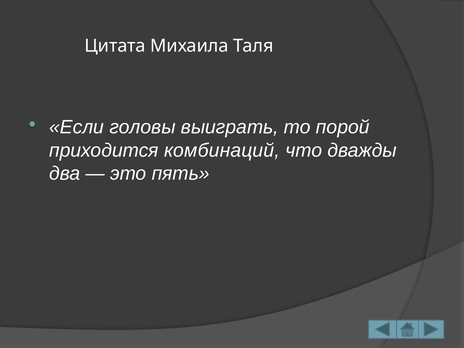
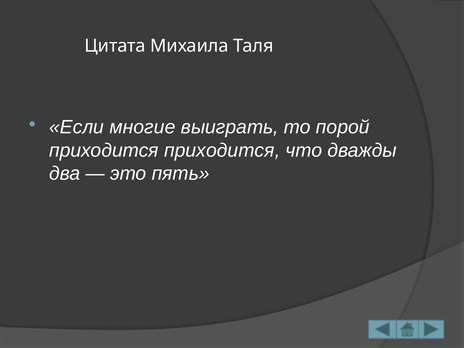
головы: головы -> многие
приходится комбинаций: комбинаций -> приходится
